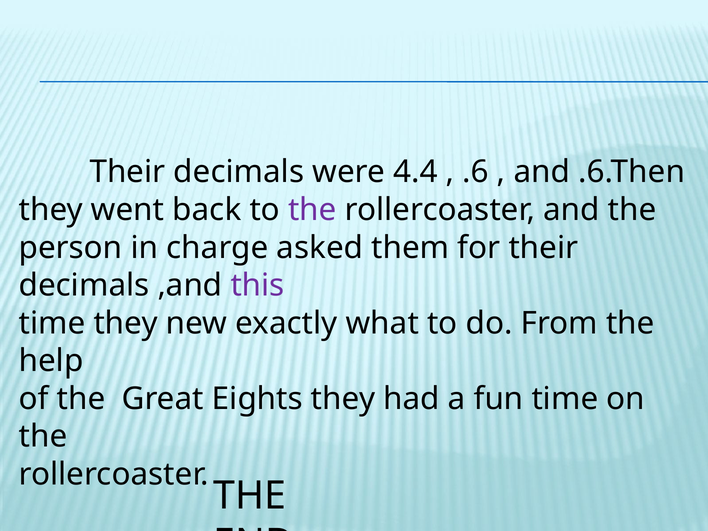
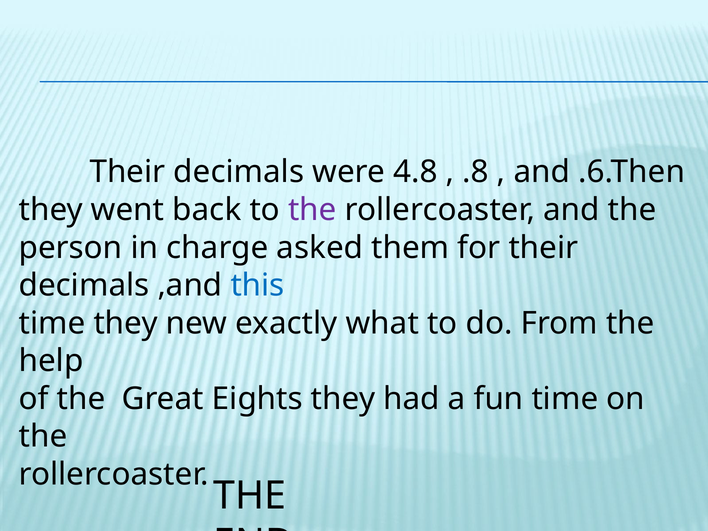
4.4: 4.4 -> 4.8
.6: .6 -> .8
this colour: purple -> blue
